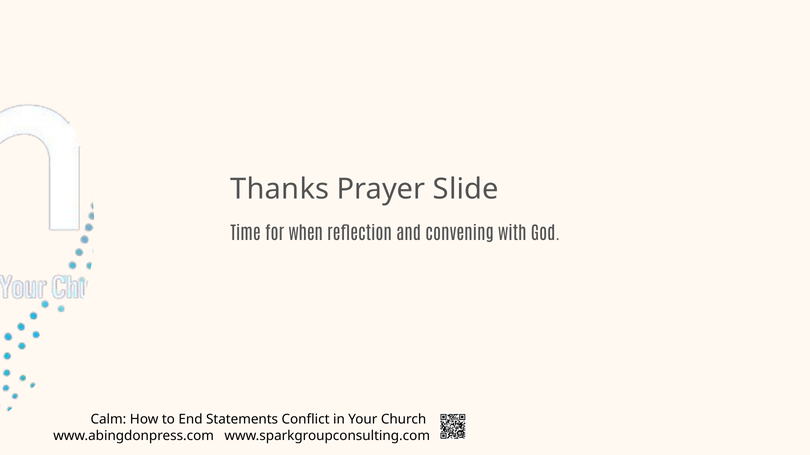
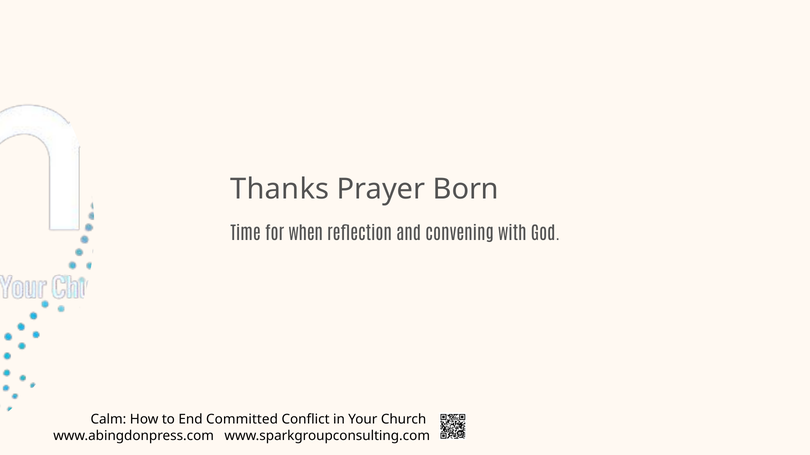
Slide: Slide -> Born
Statements: Statements -> Committed
